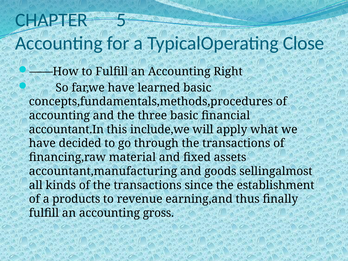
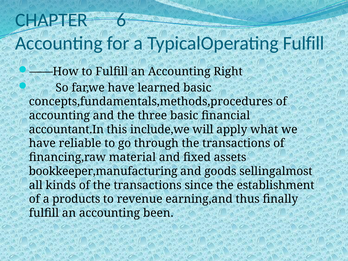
5: 5 -> 6
TypicalOperating Close: Close -> Fulfill
decided: decided -> reliable
accountant,manufacturing: accountant,manufacturing -> bookkeeper,manufacturing
gross: gross -> been
